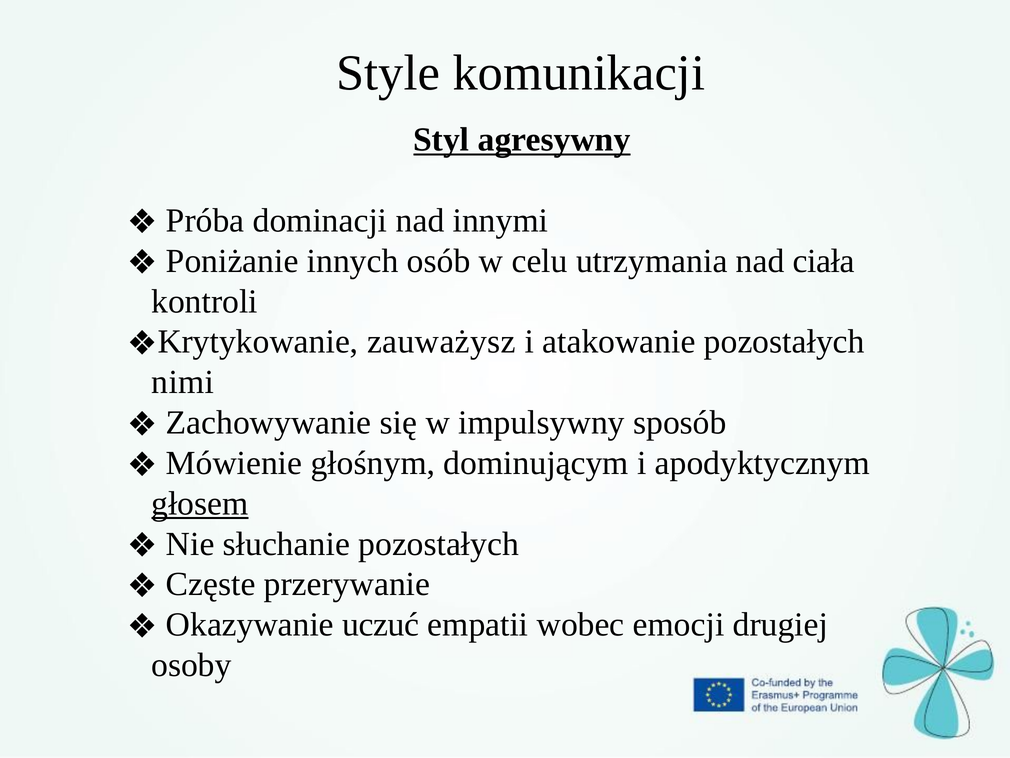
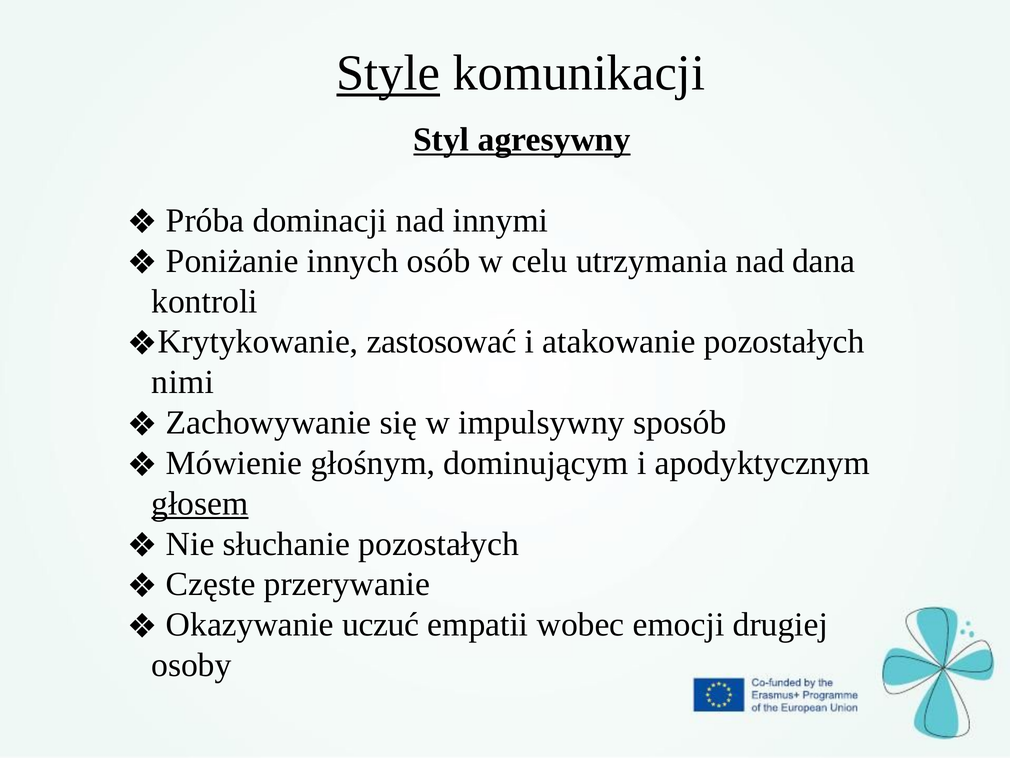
Style underline: none -> present
ciała: ciała -> dana
zauważysz: zauważysz -> zastosować
